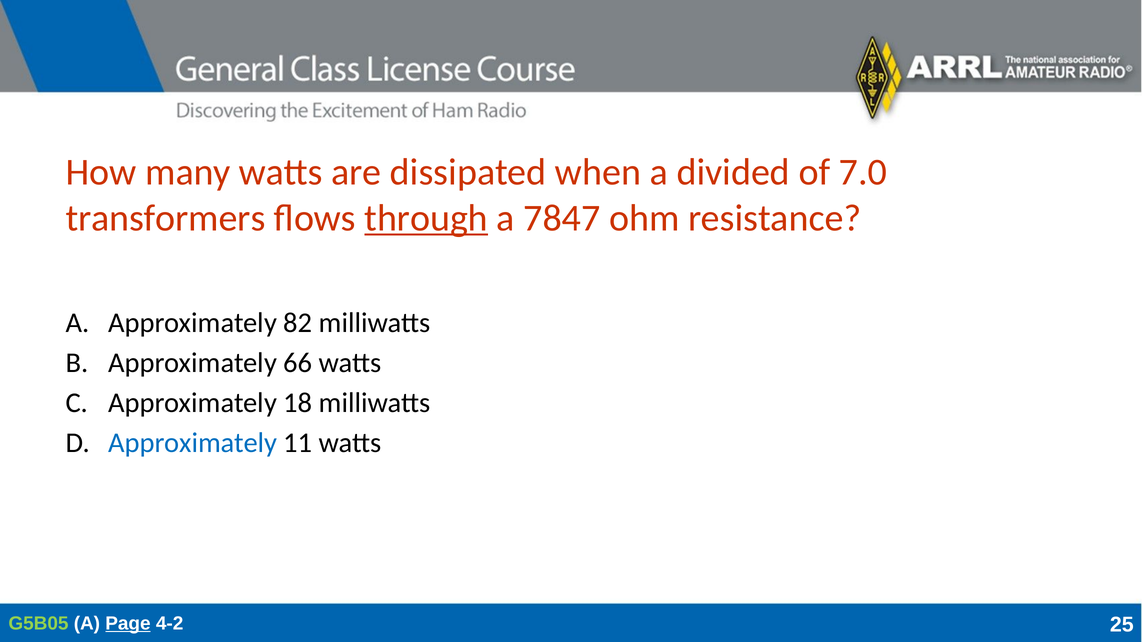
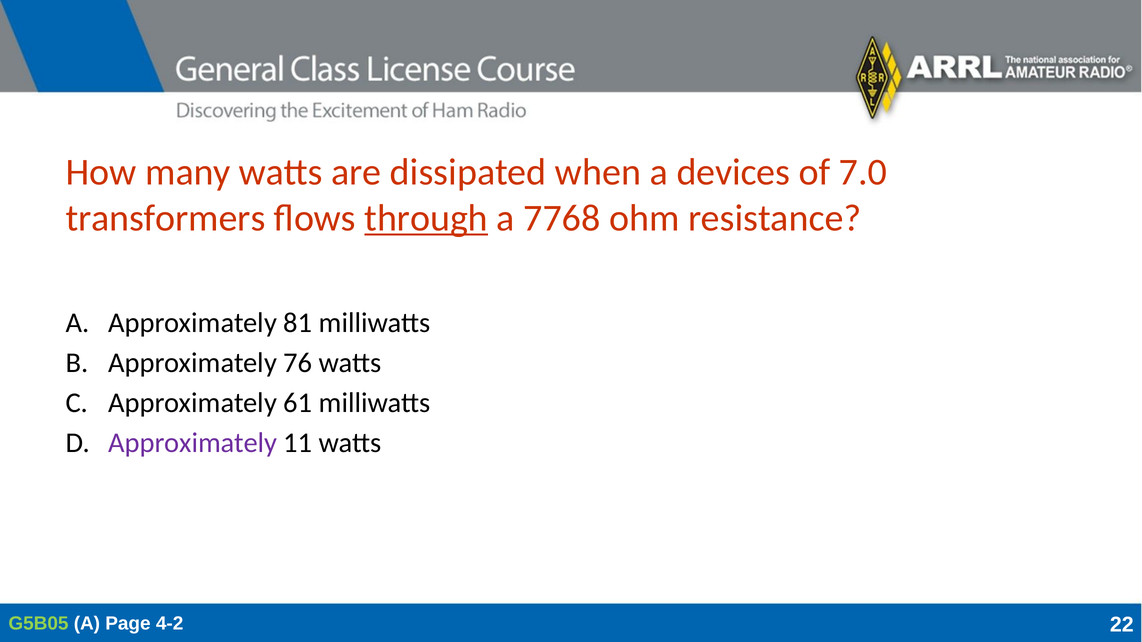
divided: divided -> devices
7847: 7847 -> 7768
82: 82 -> 81
66: 66 -> 76
18: 18 -> 61
Approximately at (193, 443) colour: blue -> purple
Page underline: present -> none
25: 25 -> 22
